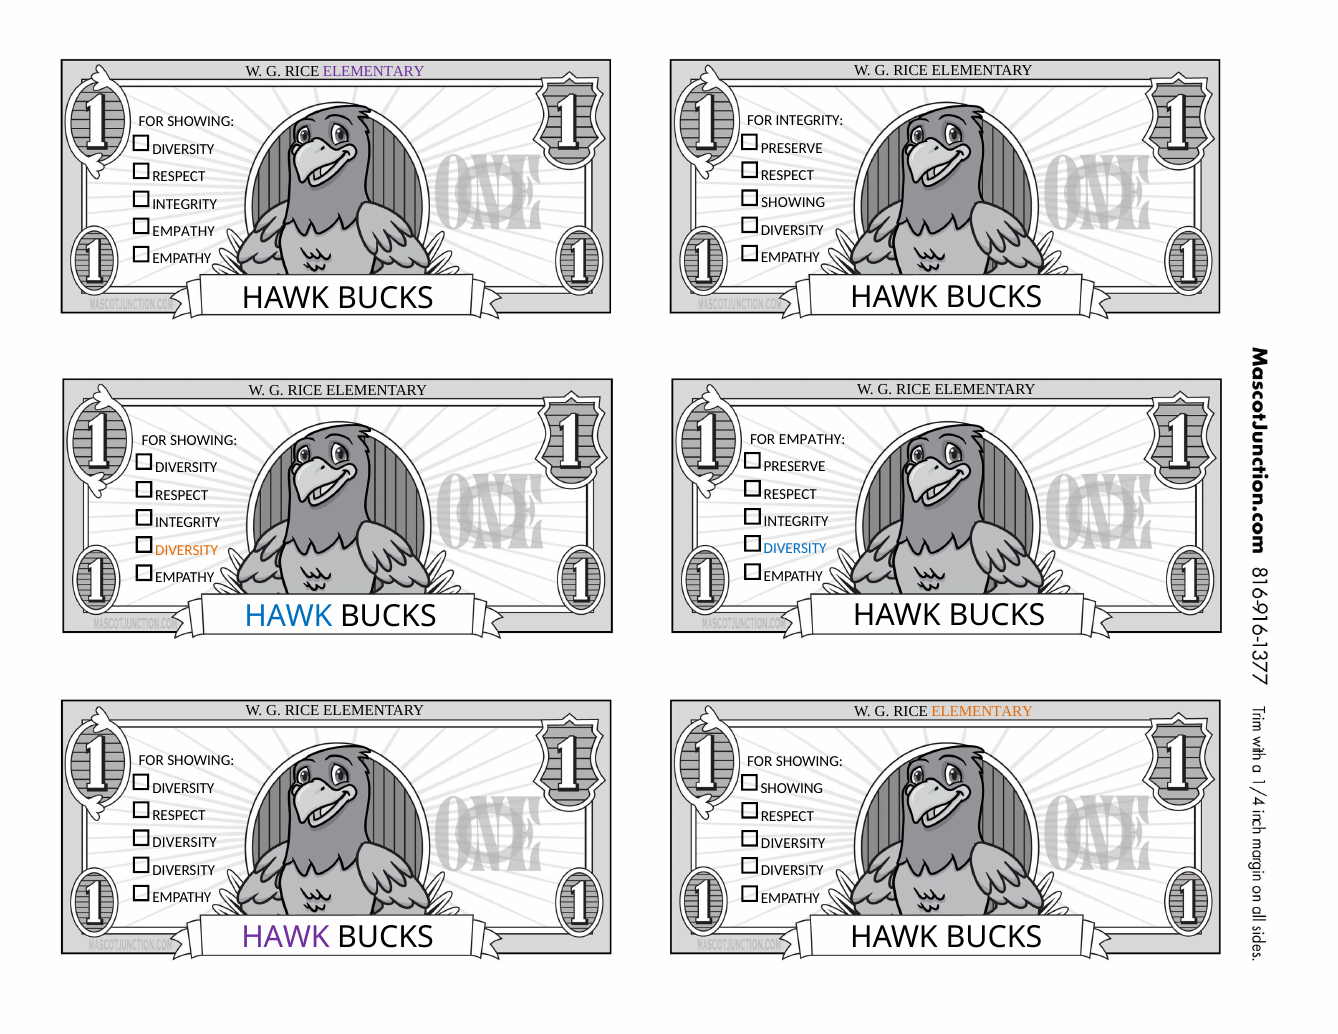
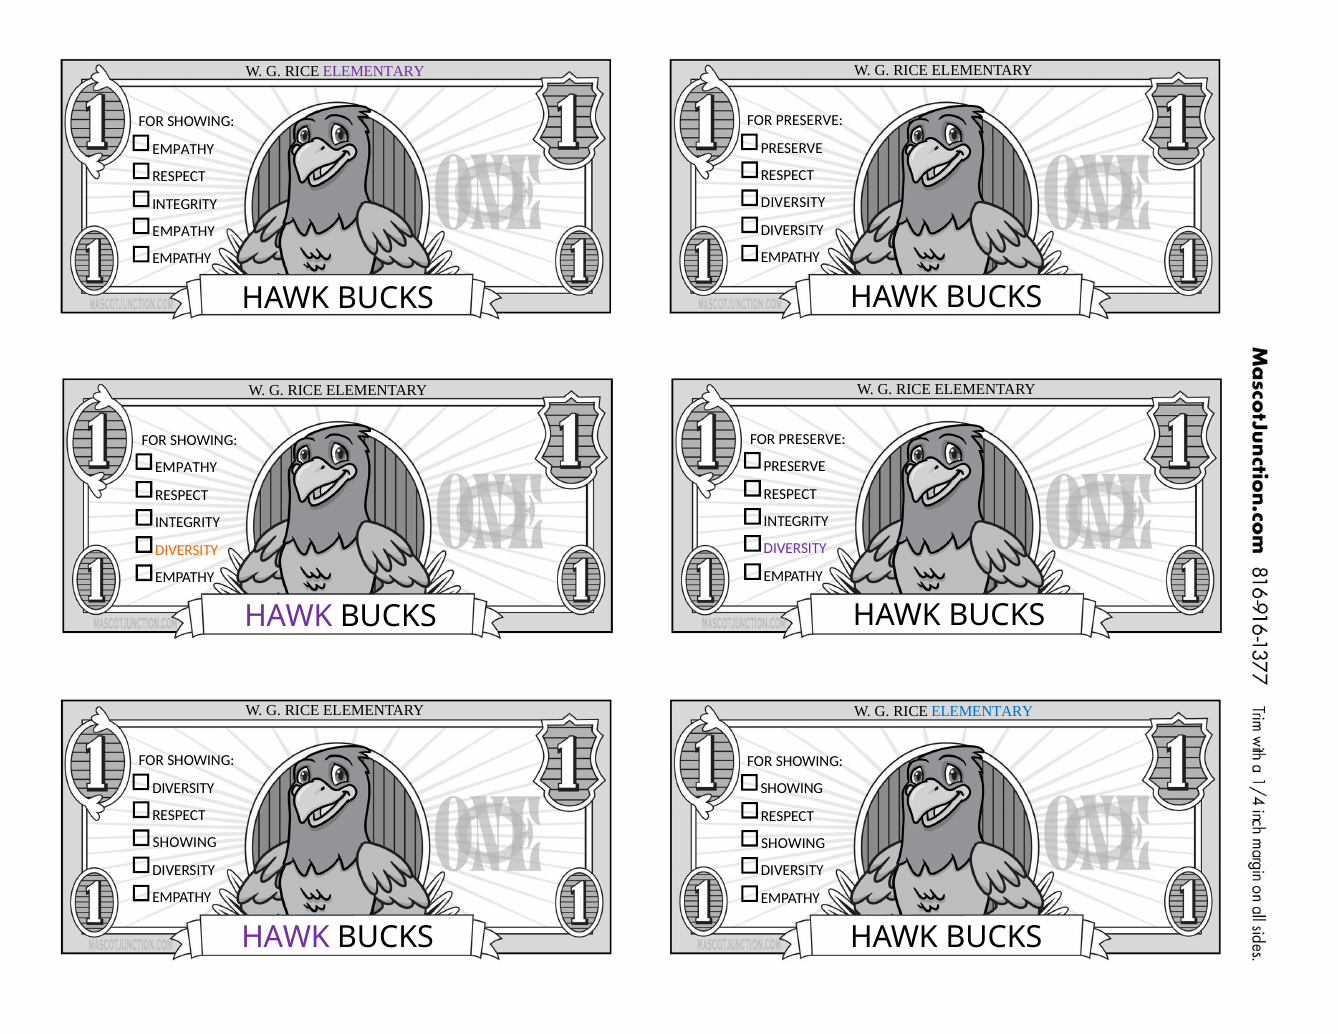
INTEGRITY at (810, 121): INTEGRITY -> PRESERVE
DIVERSITY at (183, 149): DIVERSITY -> EMPATHY
SHOWING at (793, 203): SHOWING -> DIVERSITY
EMPATHY at (812, 439): EMPATHY -> PRESERVE
DIVERSITY at (186, 468): DIVERSITY -> EMPATHY
DIVERSITY at (795, 549) colour: blue -> purple
HAWK at (288, 617) colour: blue -> purple
ELEMENTARY at (982, 711) colour: orange -> blue
DIVERSITY at (185, 843): DIVERSITY -> SHOWING
DIVERSITY at (793, 843): DIVERSITY -> SHOWING
